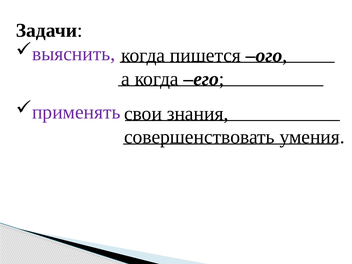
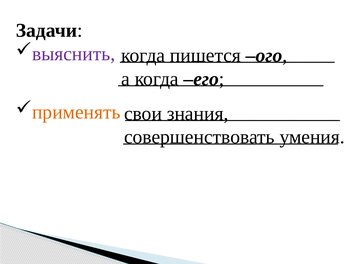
применять colour: purple -> orange
